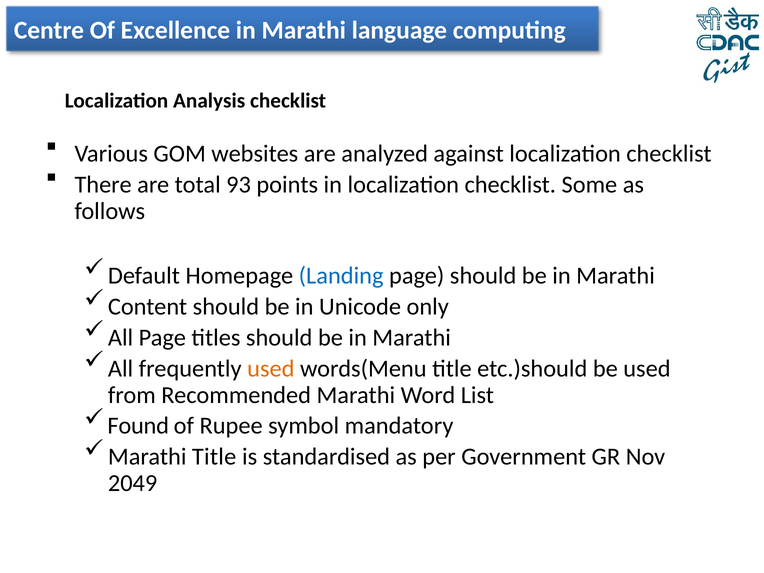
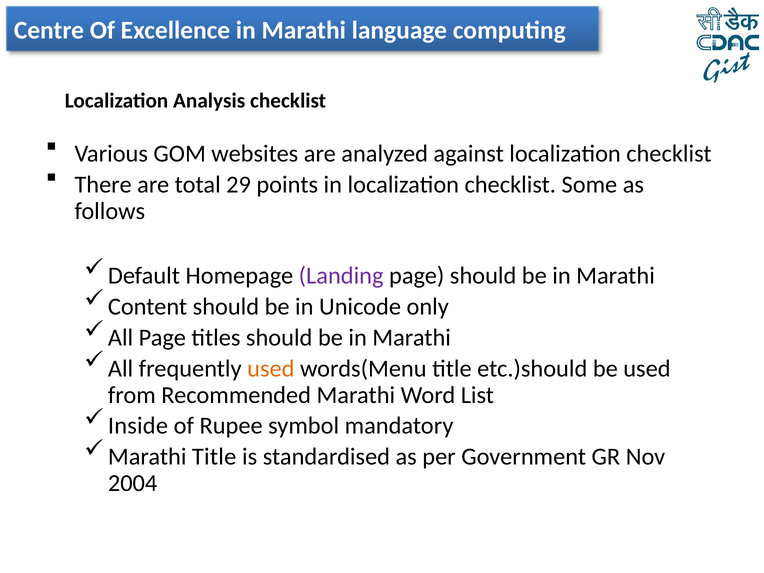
93: 93 -> 29
Landing colour: blue -> purple
Found: Found -> Inside
2049: 2049 -> 2004
